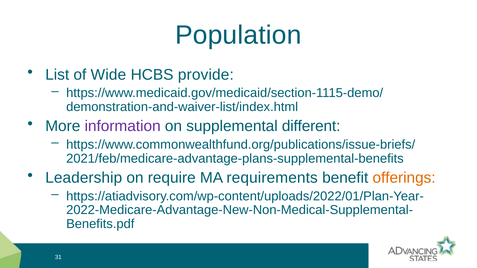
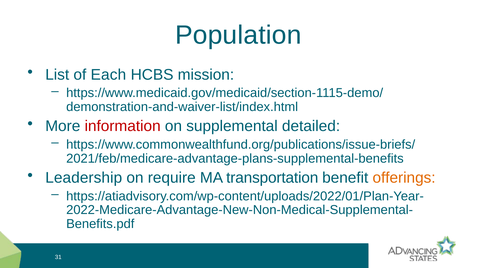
Wide: Wide -> Each
provide: provide -> mission
information colour: purple -> red
different: different -> detailed
requirements: requirements -> transportation
